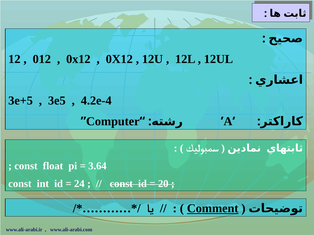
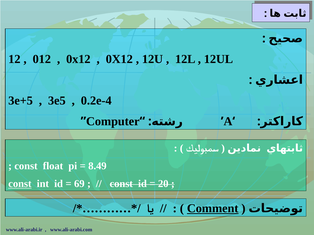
4.2e-4: 4.2e-4 -> 0.2e-4
3.64: 3.64 -> 8.49
const at (20, 184) underline: none -> present
24: 24 -> 69
